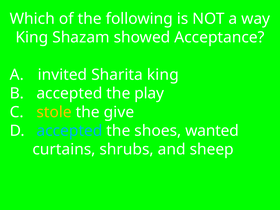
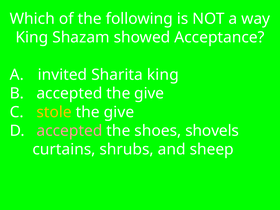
accepted the play: play -> give
accepted at (69, 131) colour: light blue -> pink
wanted: wanted -> shovels
